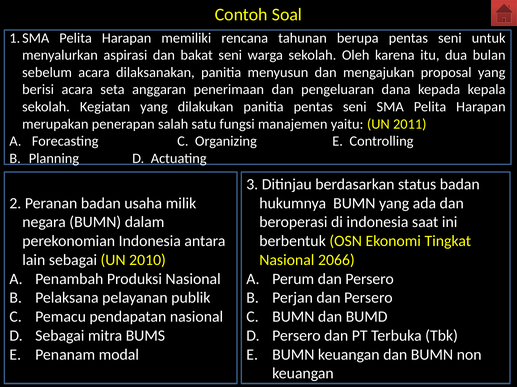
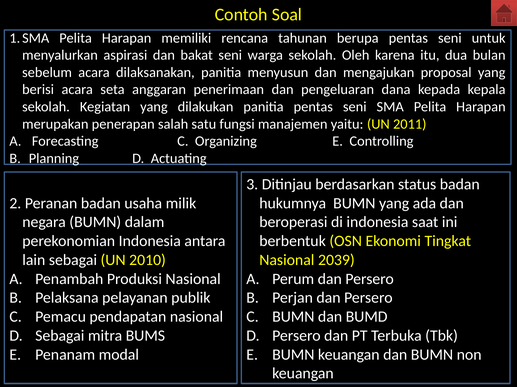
2066: 2066 -> 2039
